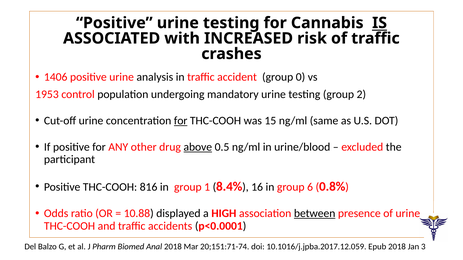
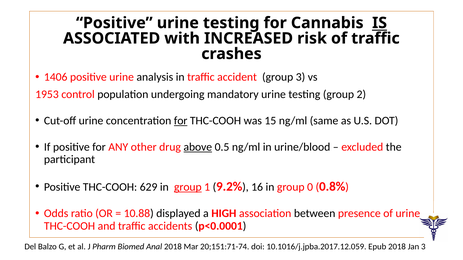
group 0: 0 -> 3
816: 816 -> 629
group at (188, 187) underline: none -> present
8.4%: 8.4% -> 9.2%
6: 6 -> 0
between underline: present -> none
